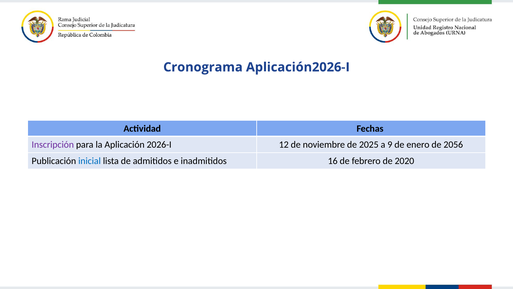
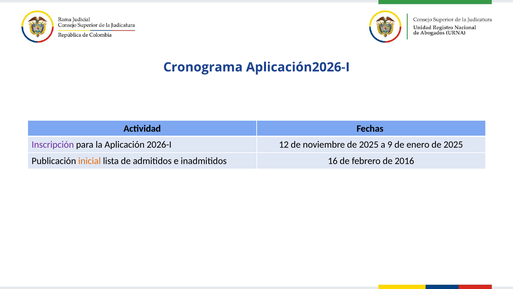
enero de 2056: 2056 -> 2025
inicial colour: blue -> orange
2020: 2020 -> 2016
